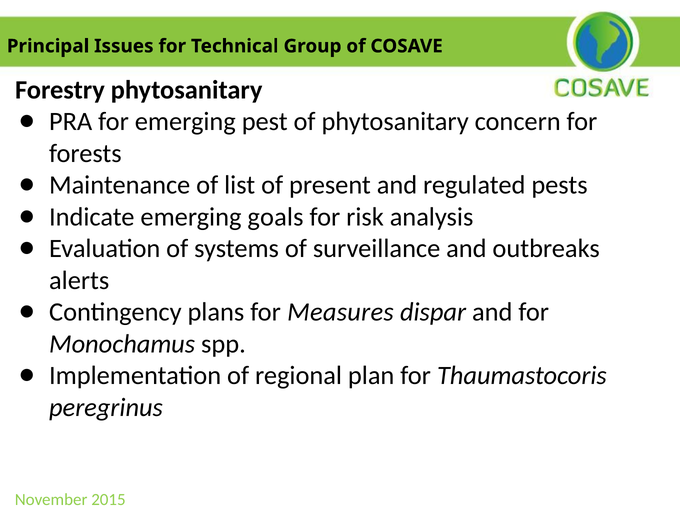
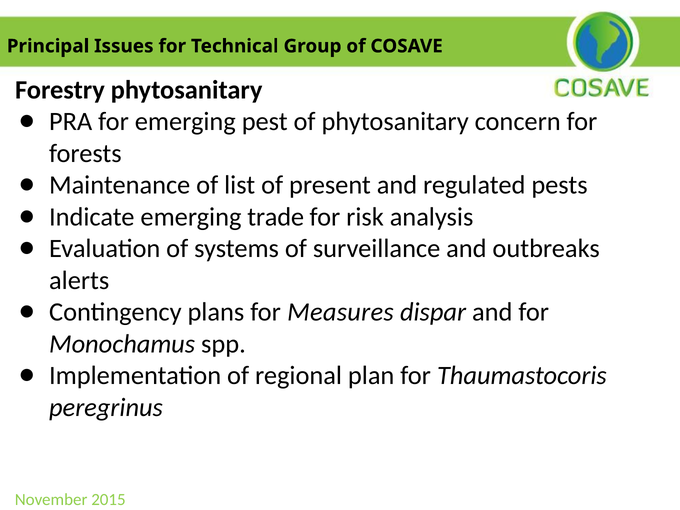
goals: goals -> trade
